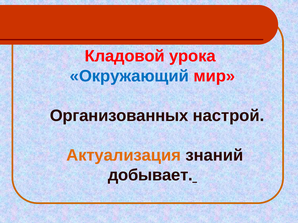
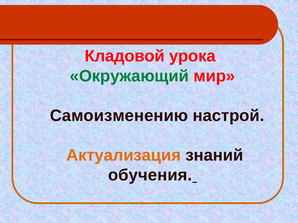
Окружающий colour: blue -> green
Организованных: Организованных -> Самоизменению
добывает: добывает -> обучения
